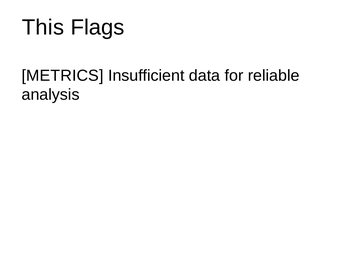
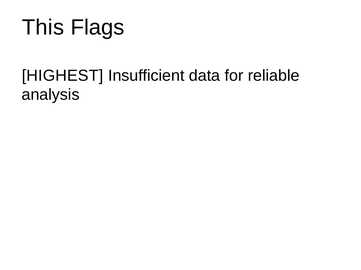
METRICS: METRICS -> HIGHEST
